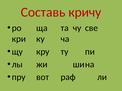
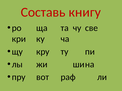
кричу: кричу -> книгу
